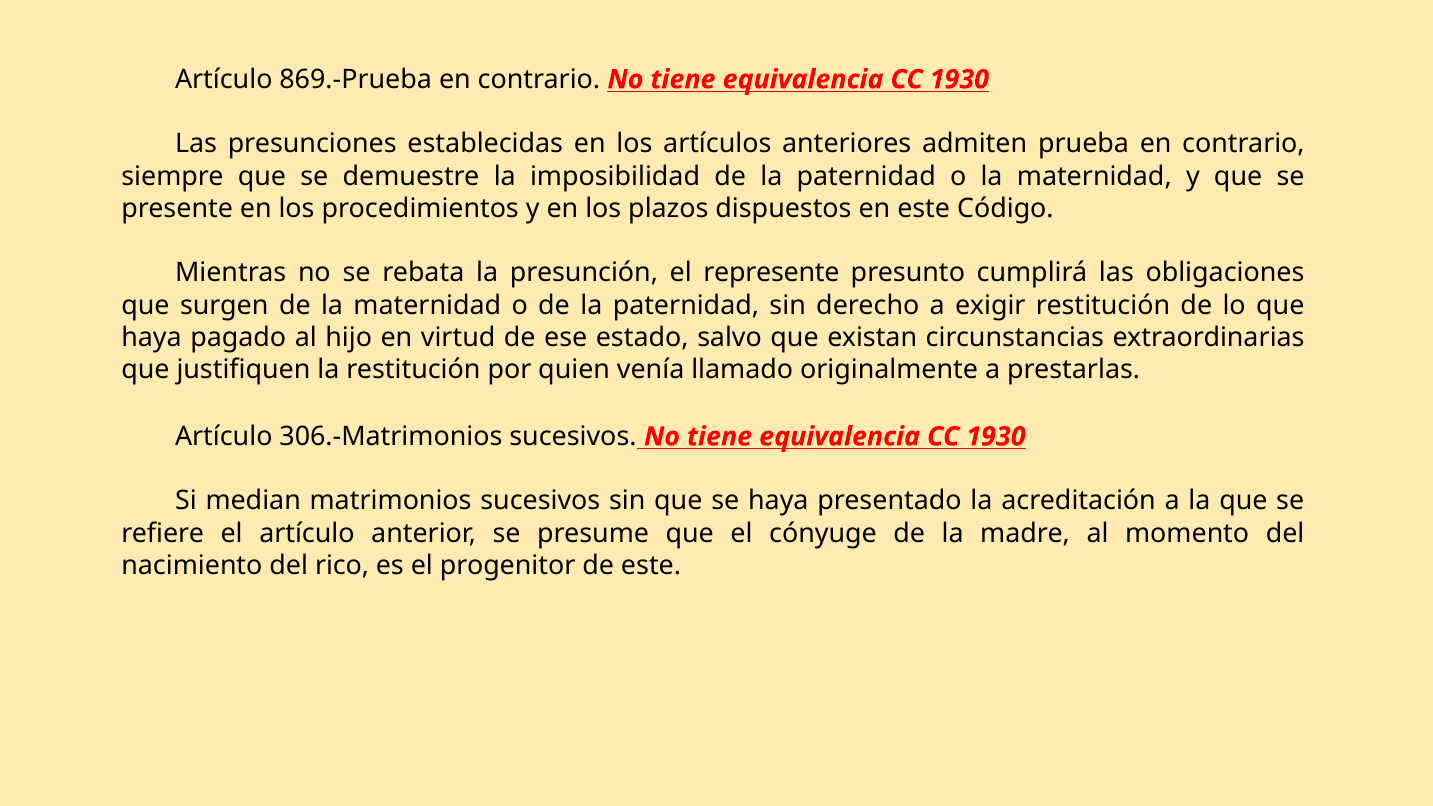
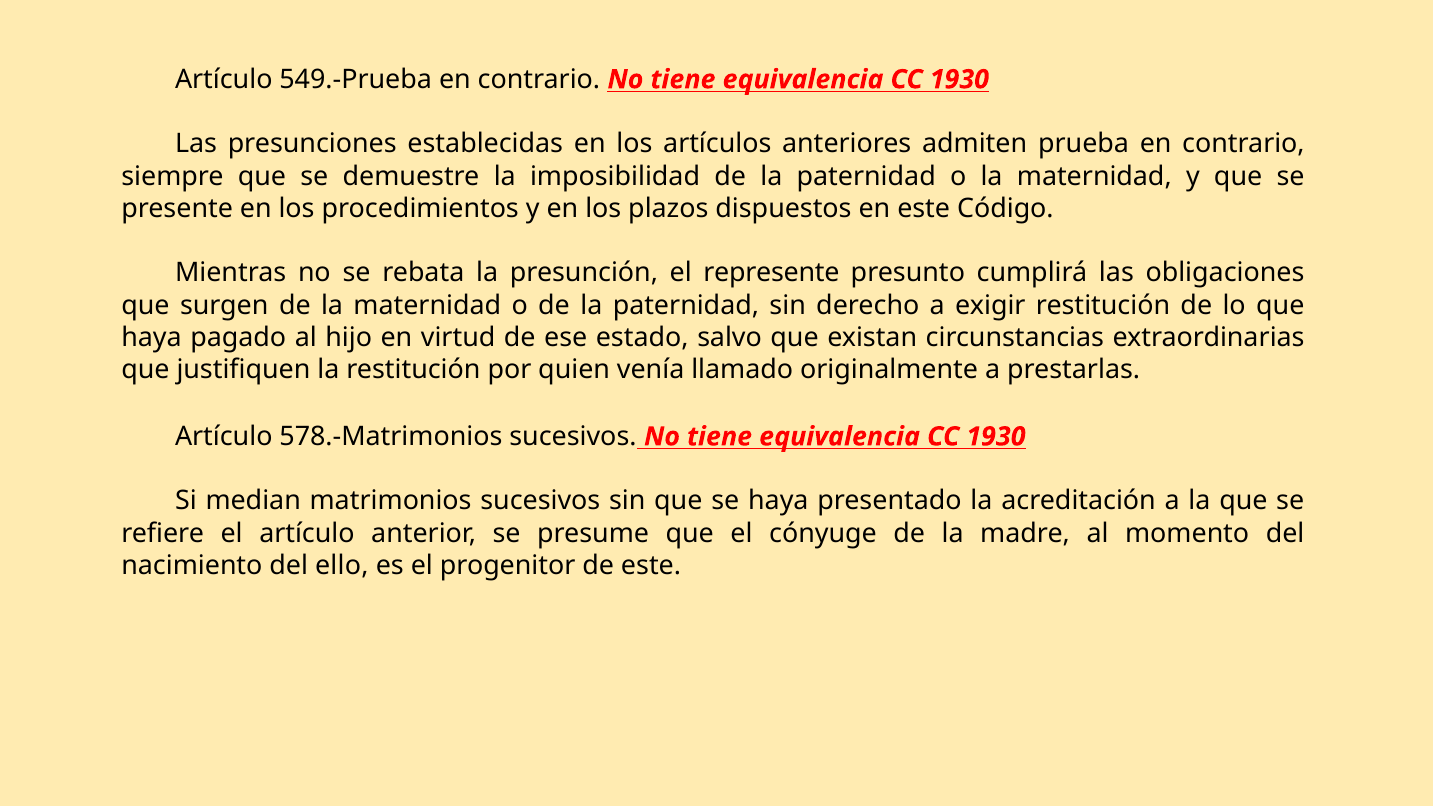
869.-Prueba: 869.-Prueba -> 549.-Prueba
306.-Matrimonios: 306.-Matrimonios -> 578.-Matrimonios
rico: rico -> ello
